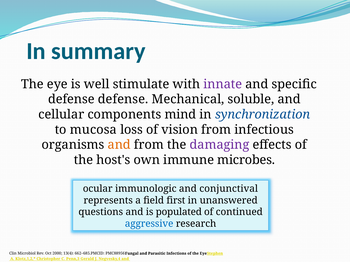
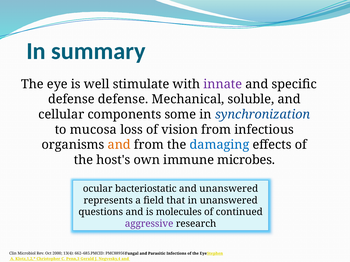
mind: mind -> some
damaging colour: purple -> blue
immunologic: immunologic -> bacteriostatic
and conjunctival: conjunctival -> unanswered
first: first -> that
populated: populated -> molecules
aggressive colour: blue -> purple
